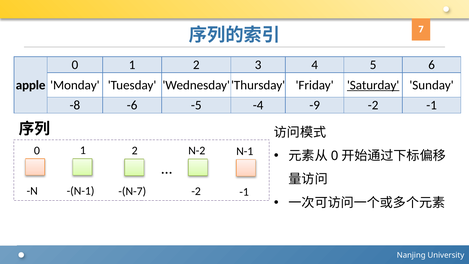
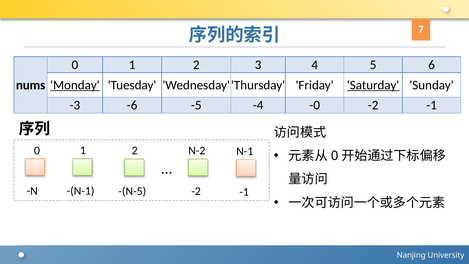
apple: apple -> nums
Monday underline: none -> present
-8: -8 -> -3
-9: -9 -> -0
-(N-7: -(N-7 -> -(N-5
